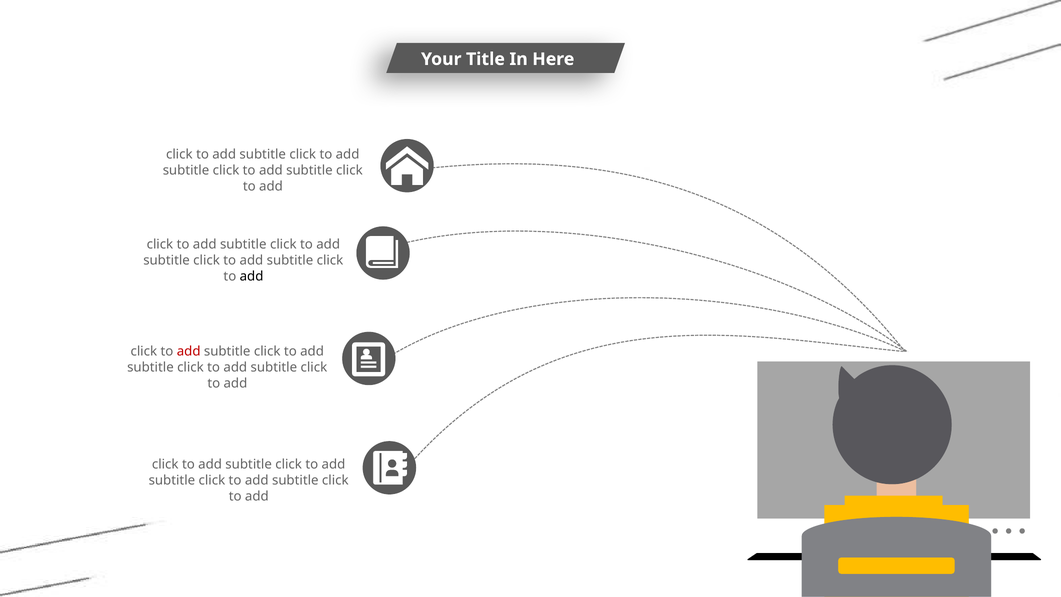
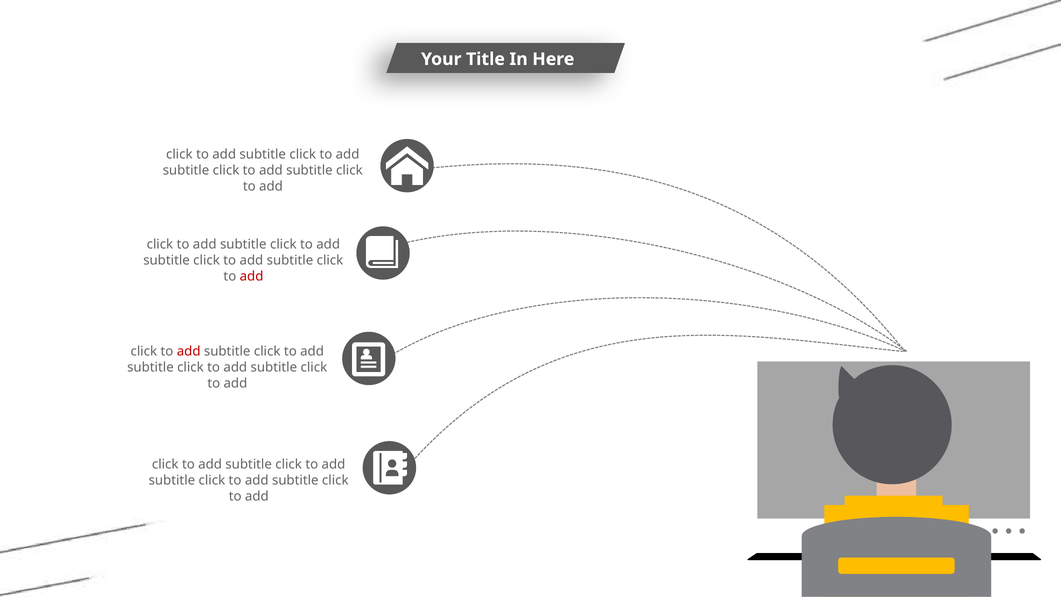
add at (252, 276) colour: black -> red
